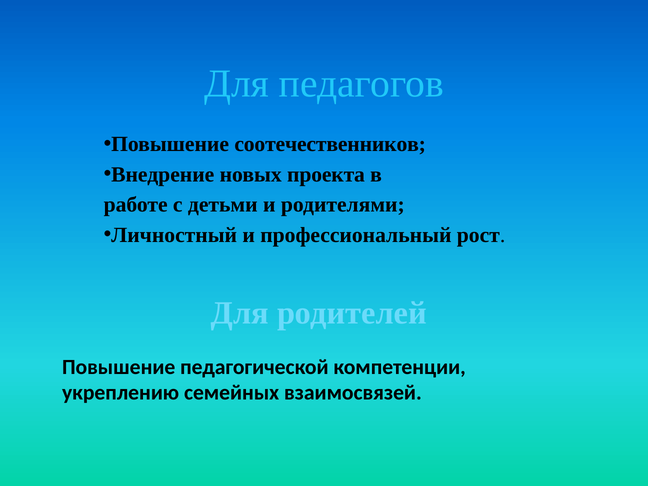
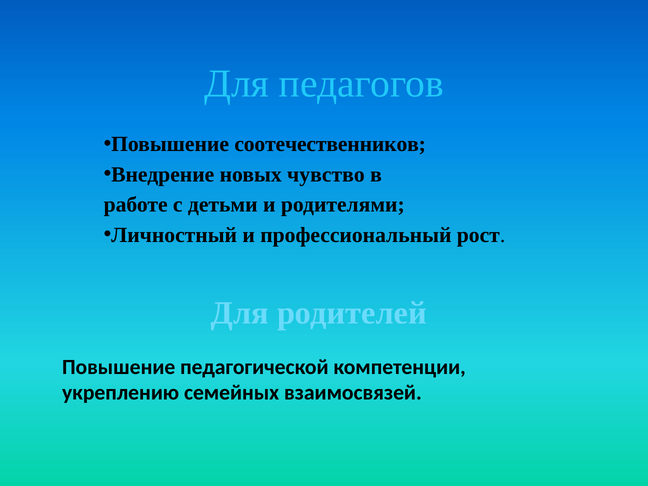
проекта: проекта -> чувство
